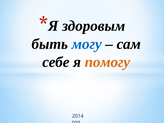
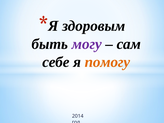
могу colour: blue -> purple
